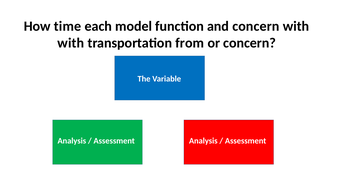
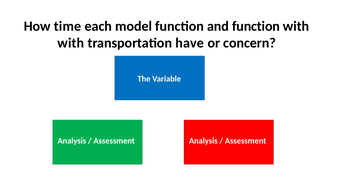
and concern: concern -> function
from: from -> have
